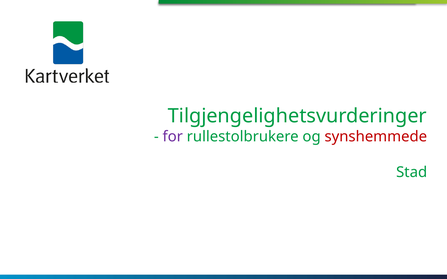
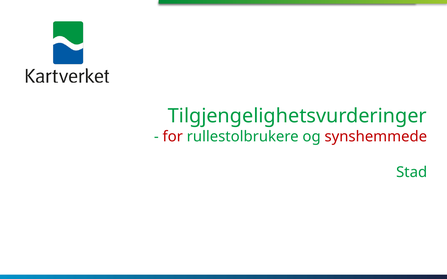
for colour: purple -> red
